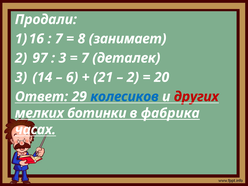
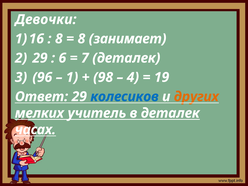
Продали: Продали -> Девочки
7 at (59, 39): 7 -> 8
2 97: 97 -> 29
3 at (62, 58): 3 -> 6
14: 14 -> 96
6: 6 -> 1
21: 21 -> 98
2 at (133, 77): 2 -> 4
20: 20 -> 19
других colour: red -> orange
ботинки: ботинки -> учитель
в фабрика: фабрика -> деталек
